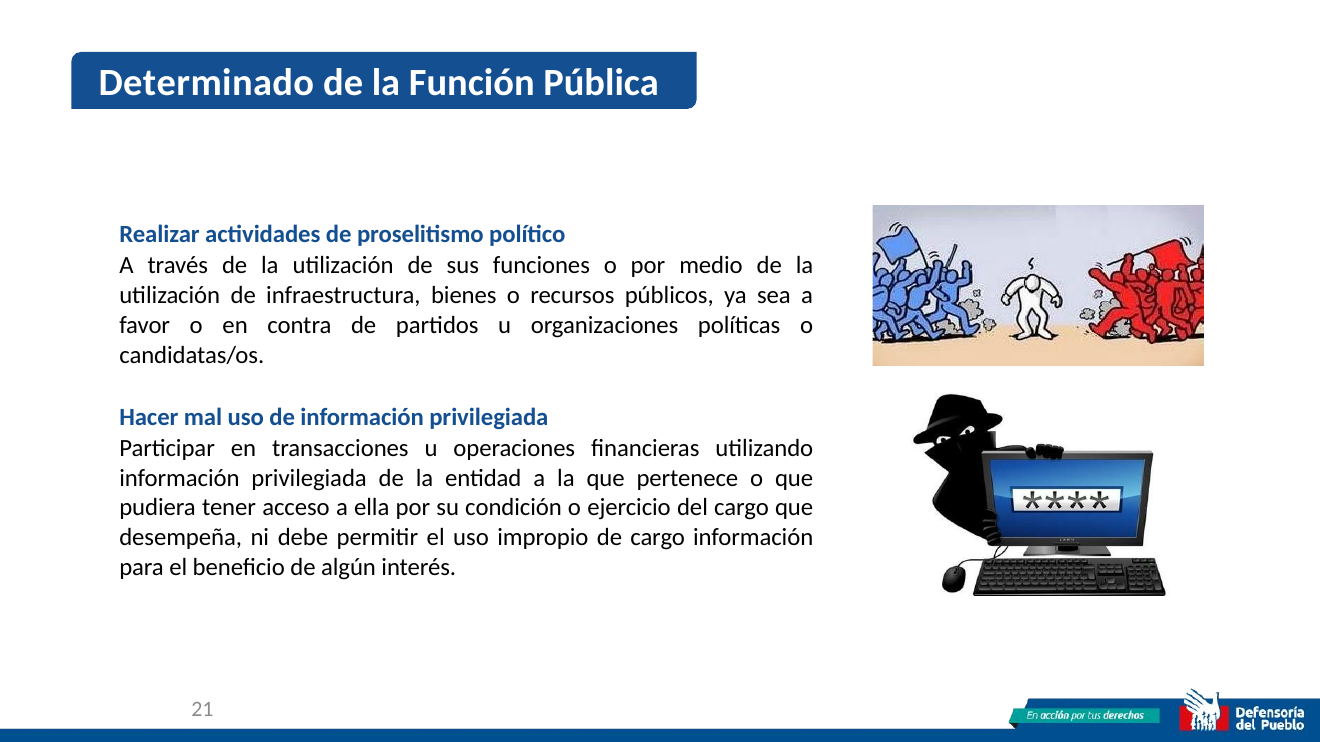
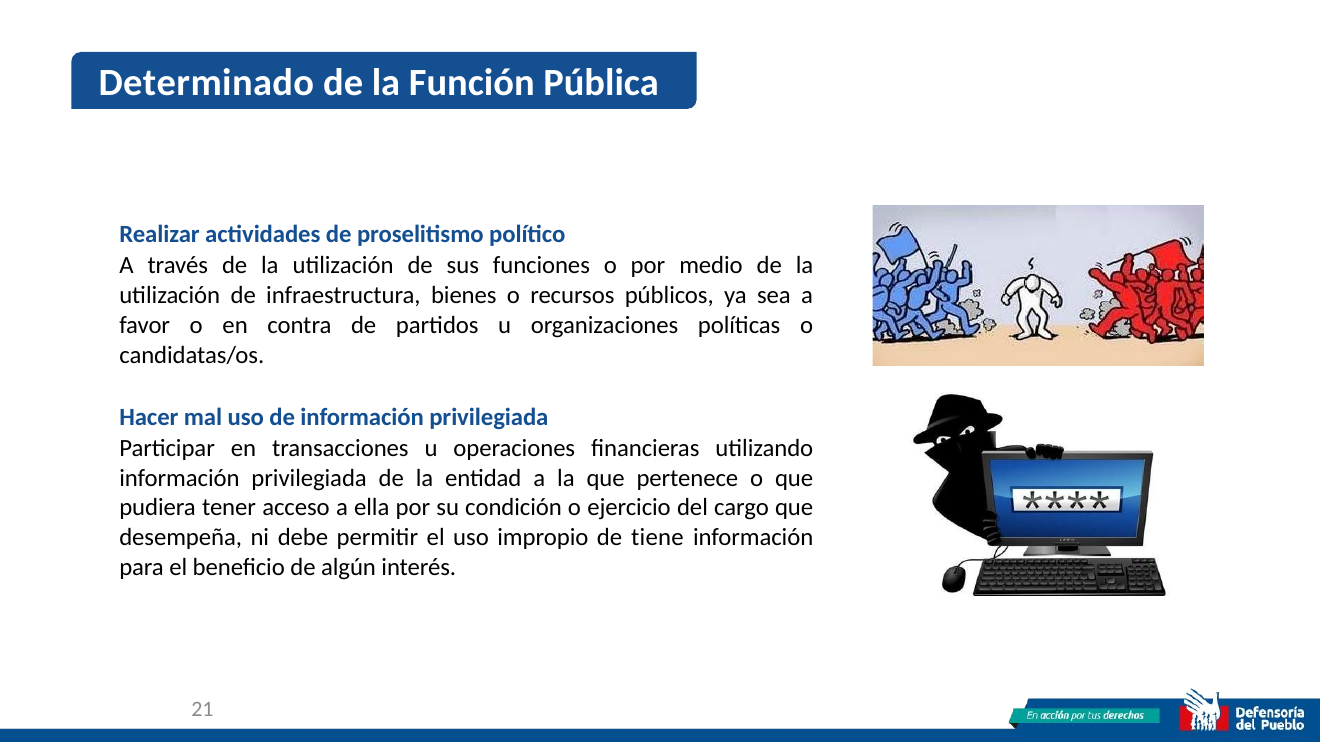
de cargo: cargo -> tiene
